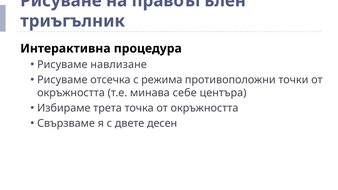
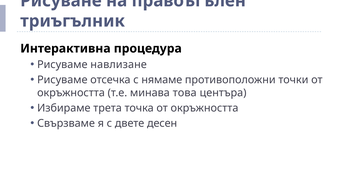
режима: режима -> нямаме
себе: себе -> това
